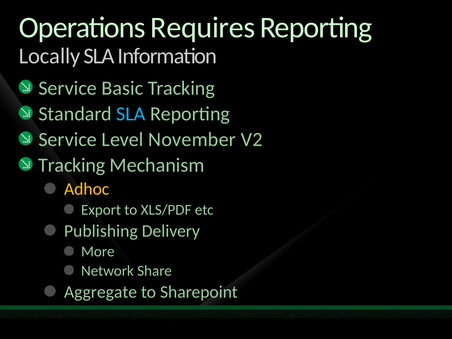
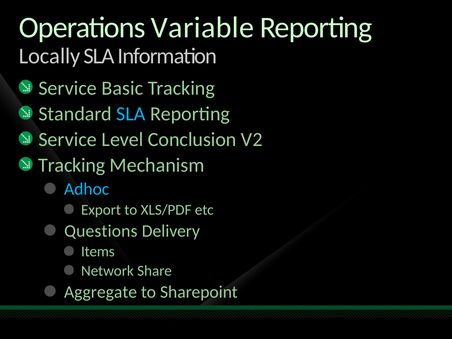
Requires: Requires -> Variable
November: November -> Conclusion
Adhoc colour: yellow -> light blue
Publishing: Publishing -> Questions
More: More -> Items
